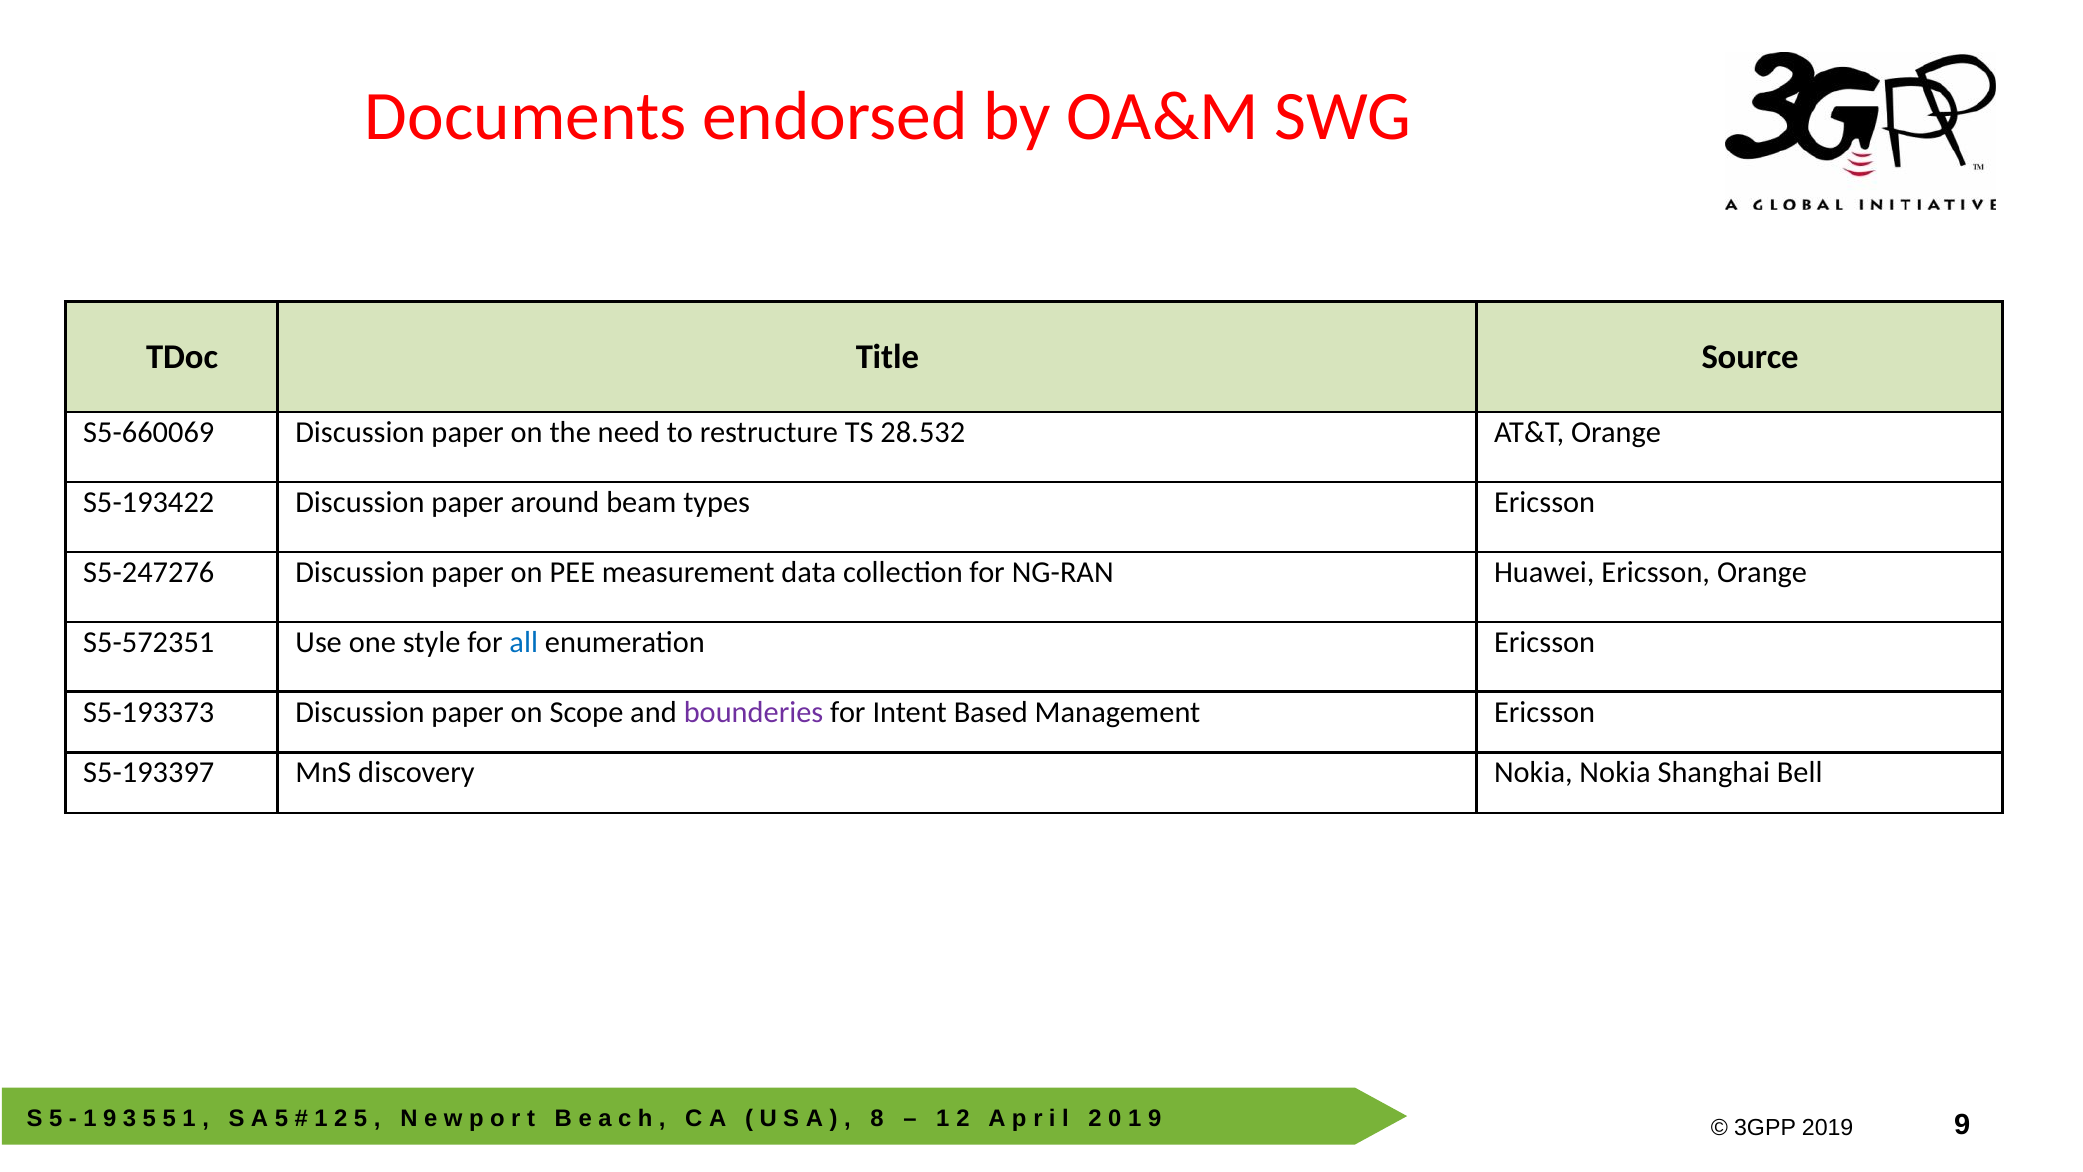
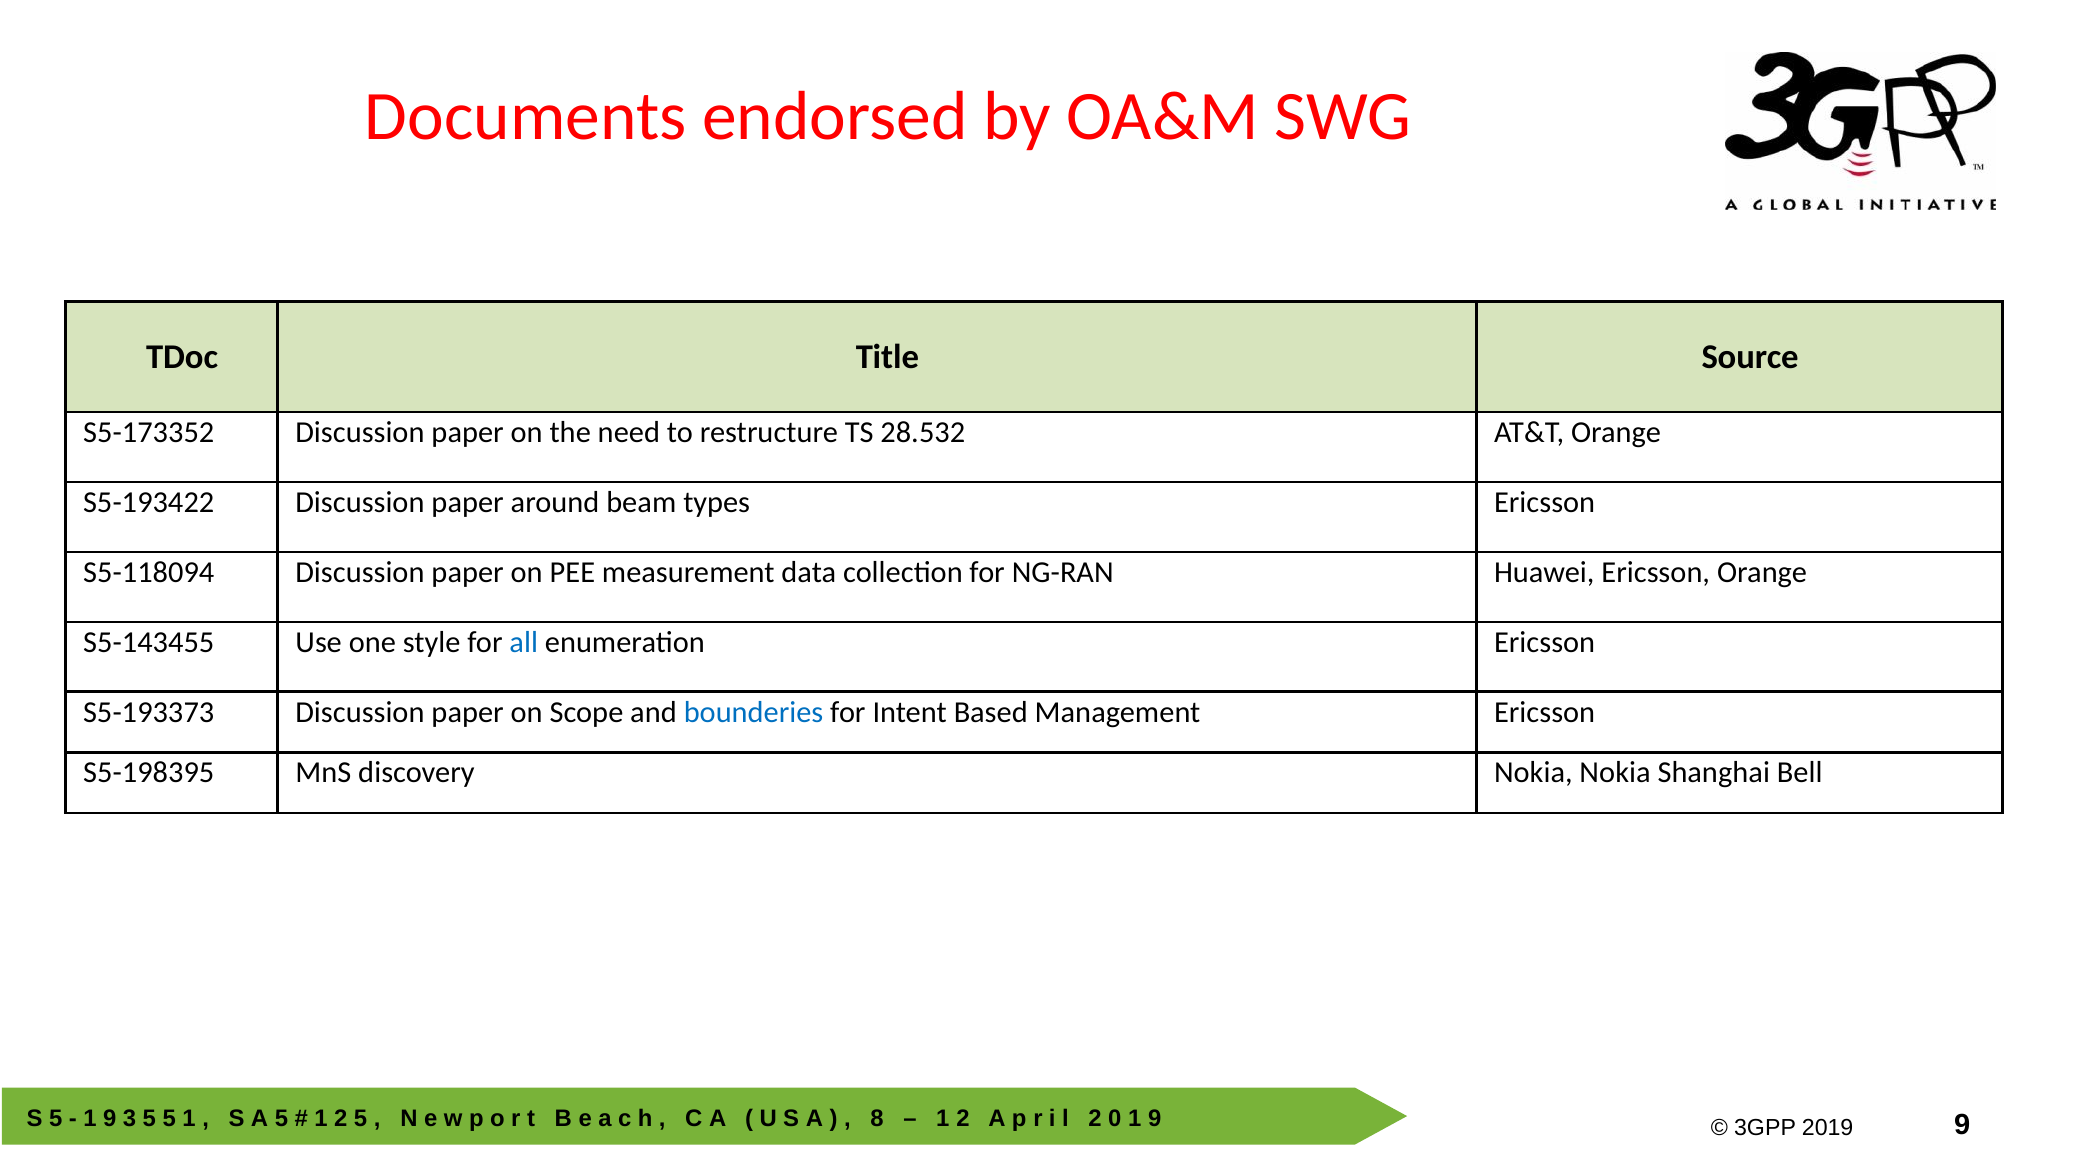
S5-660069: S5-660069 -> S5-173352
S5-247276: S5-247276 -> S5-118094
S5-572351: S5-572351 -> S5-143455
bounderies colour: purple -> blue
S5-193397: S5-193397 -> S5-198395
